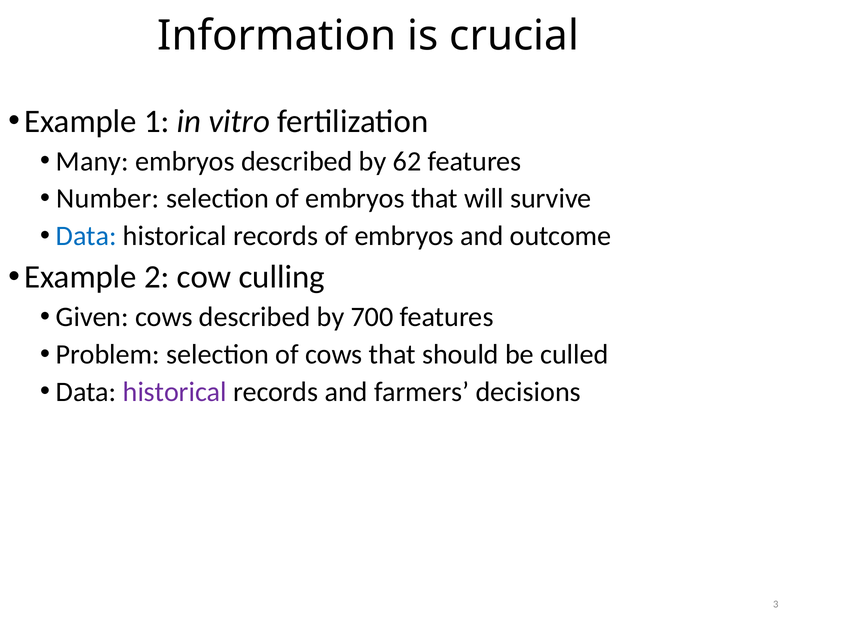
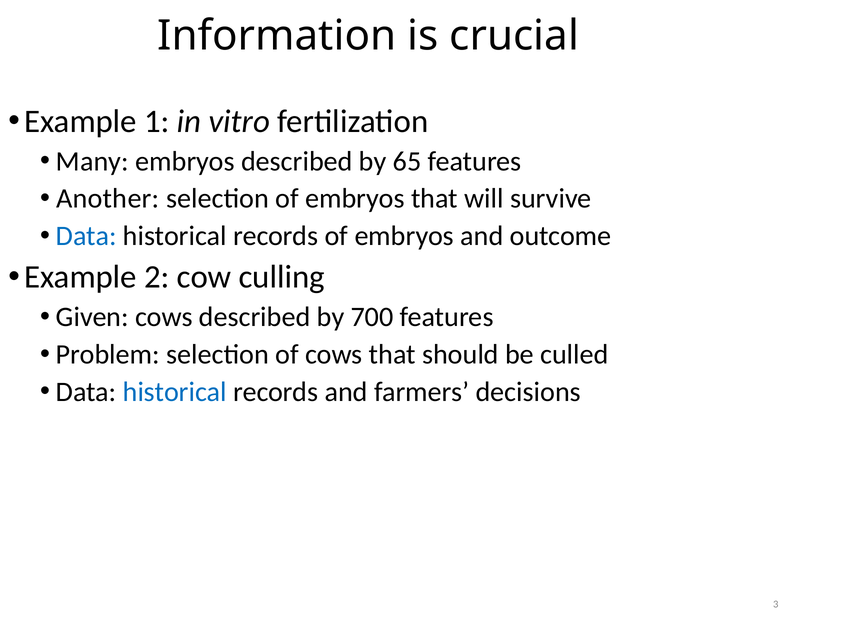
62: 62 -> 65
Number: Number -> Another
historical at (175, 392) colour: purple -> blue
